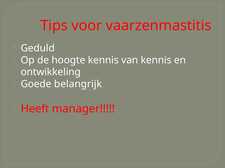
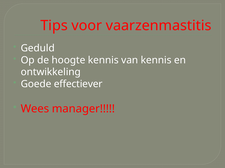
belangrijk: belangrijk -> effectiever
Heeft: Heeft -> Wees
